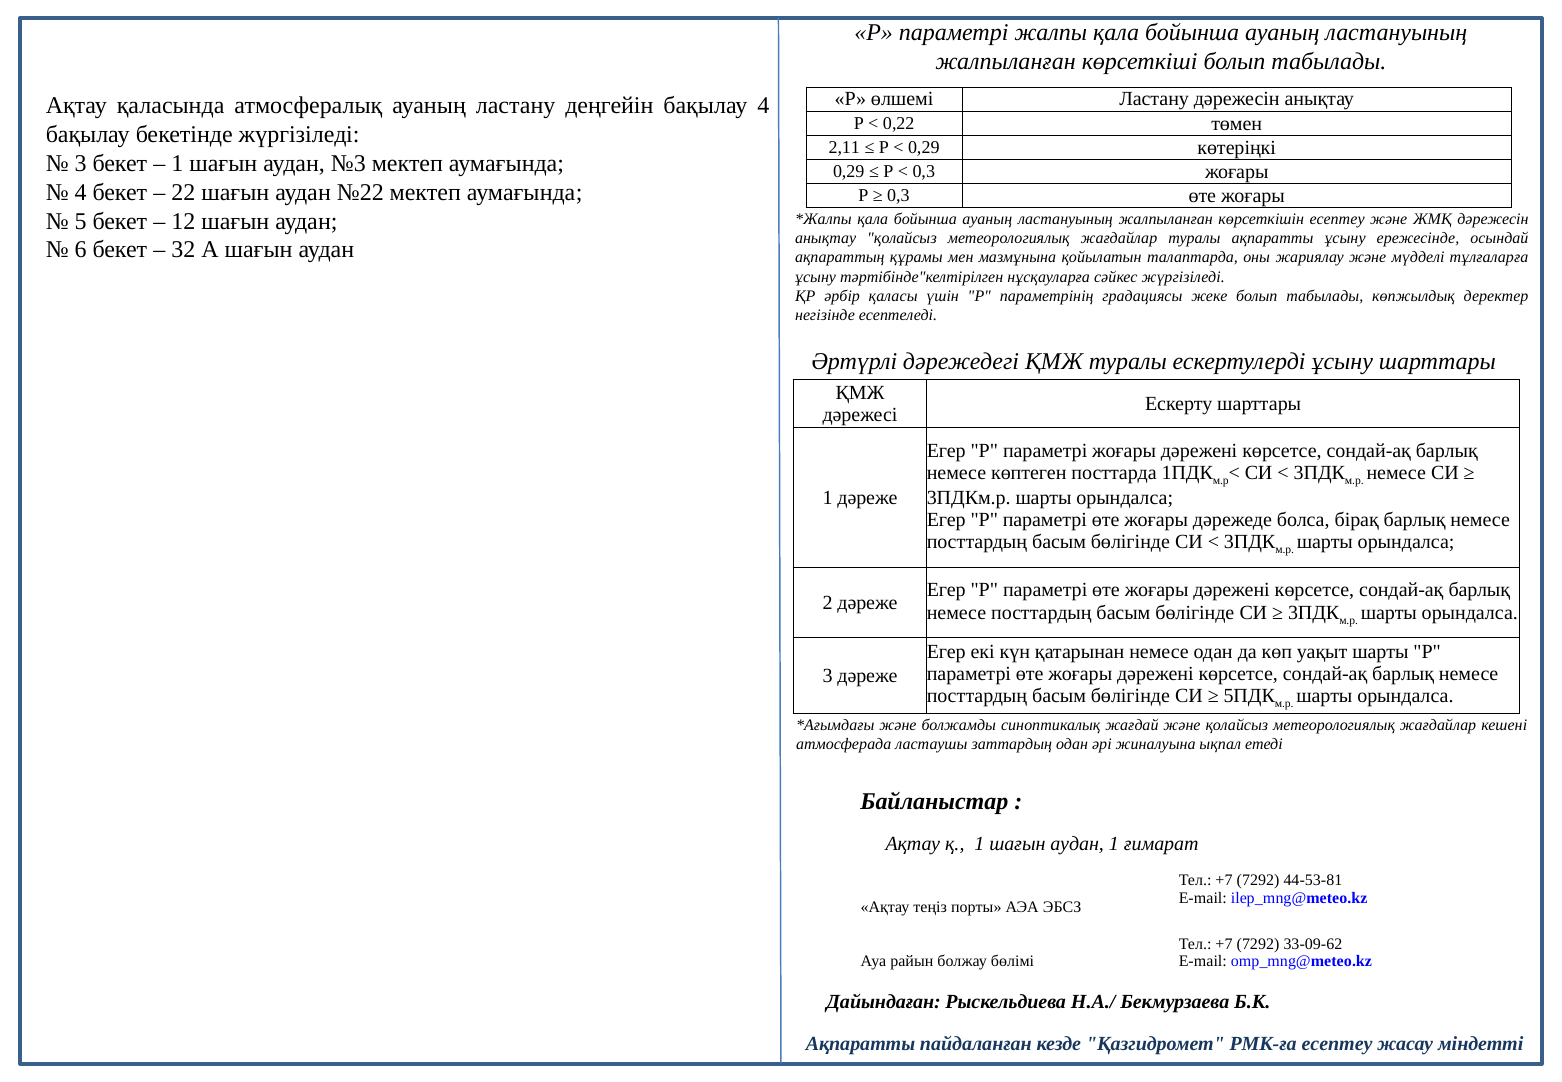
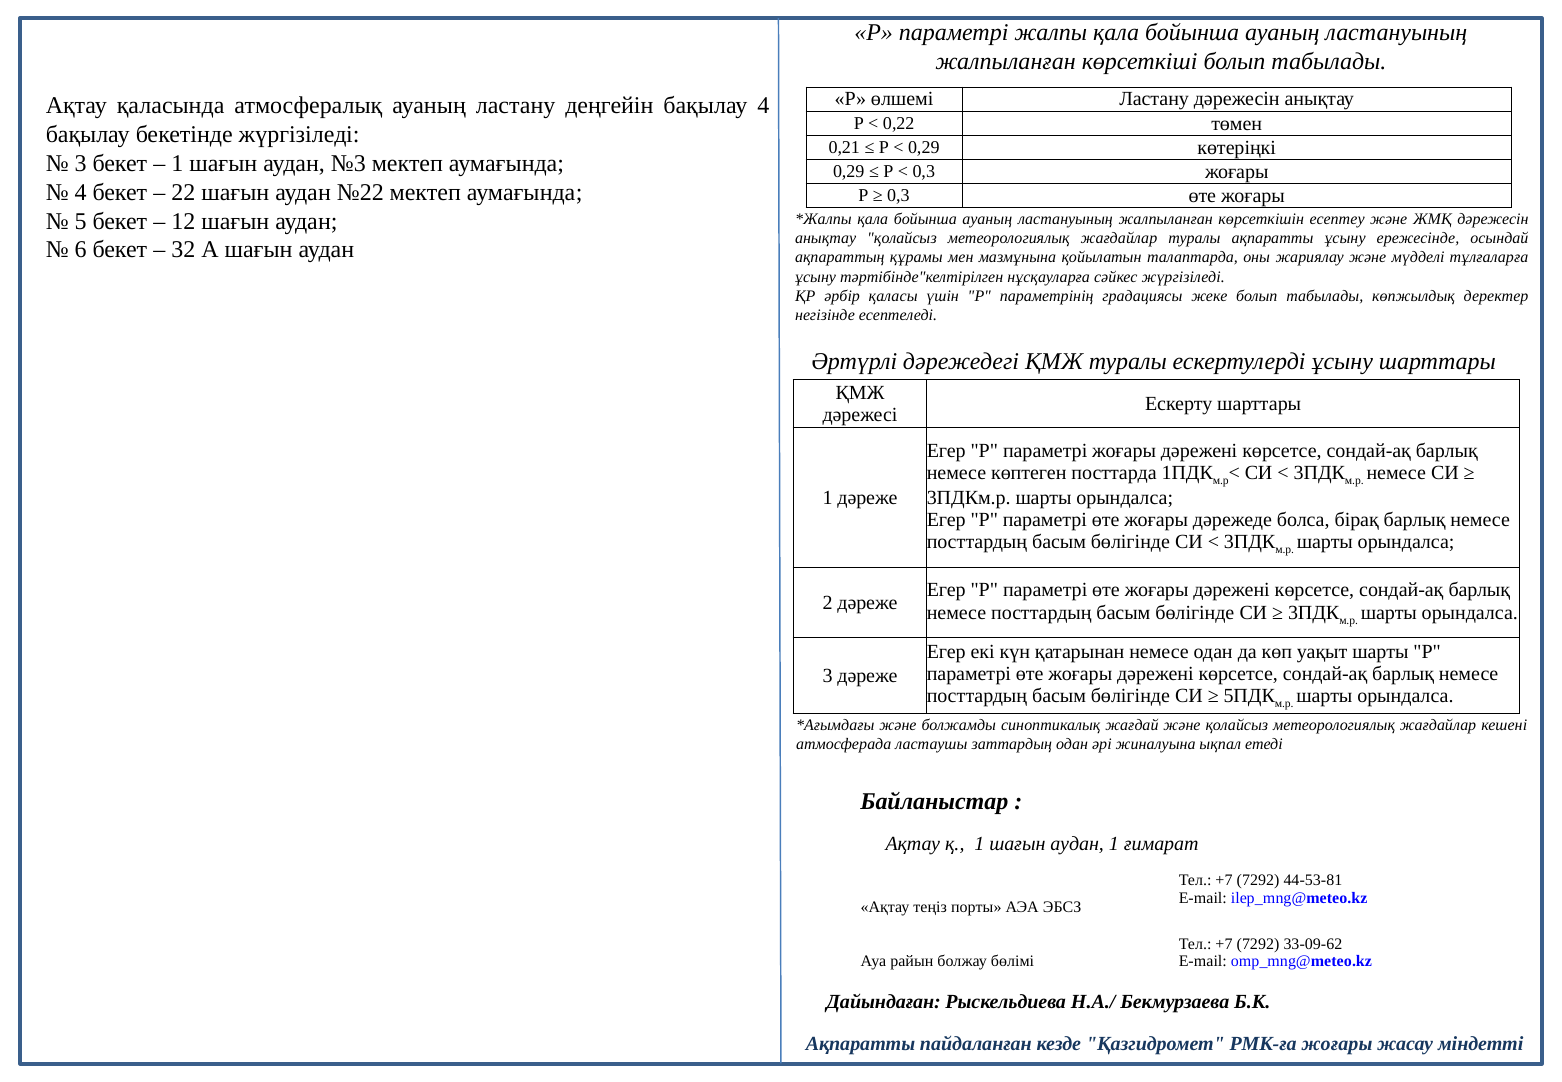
2,11: 2,11 -> 0,21
РМК-ға есептеу: есептеу -> жоғары
